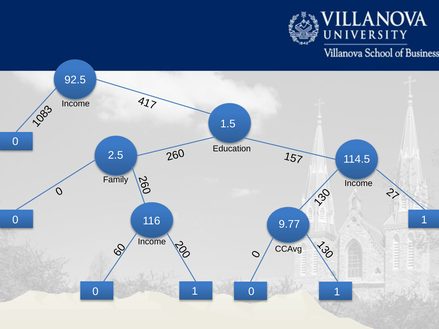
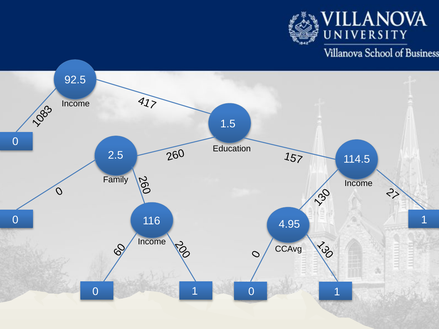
9.77: 9.77 -> 4.95
